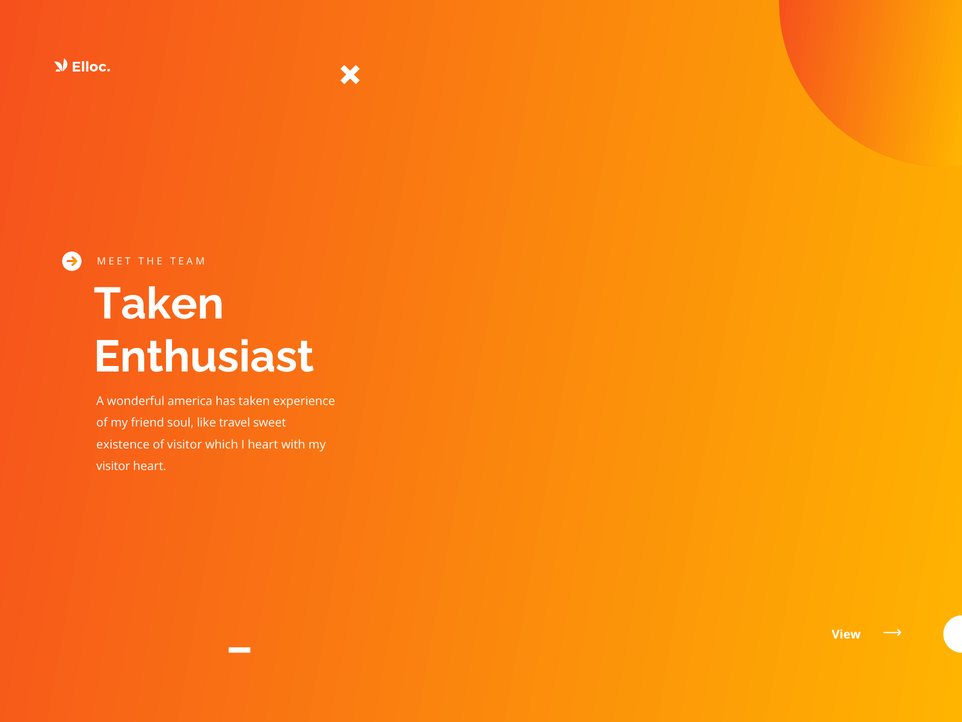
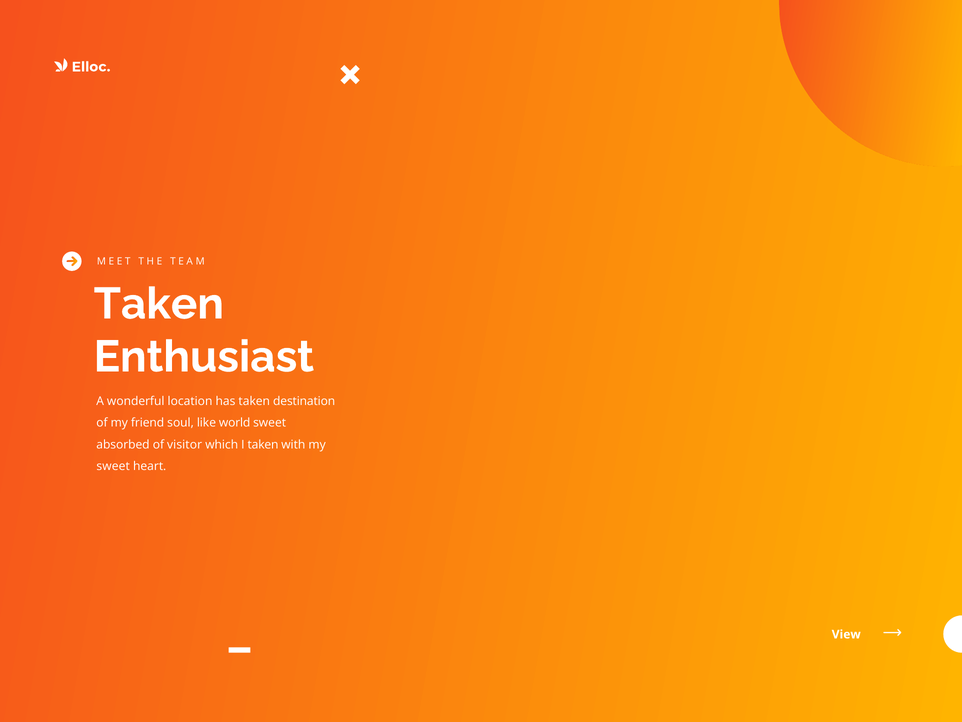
america: america -> location
experience: experience -> destination
travel: travel -> world
existence: existence -> absorbed
I heart: heart -> taken
visitor at (113, 466): visitor -> sweet
